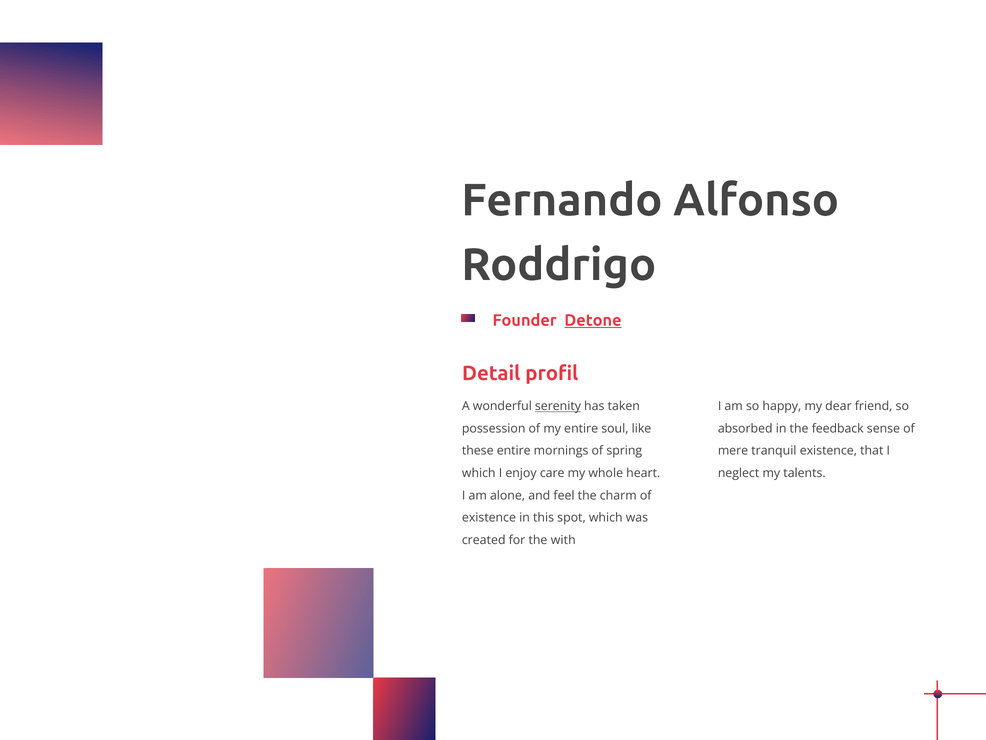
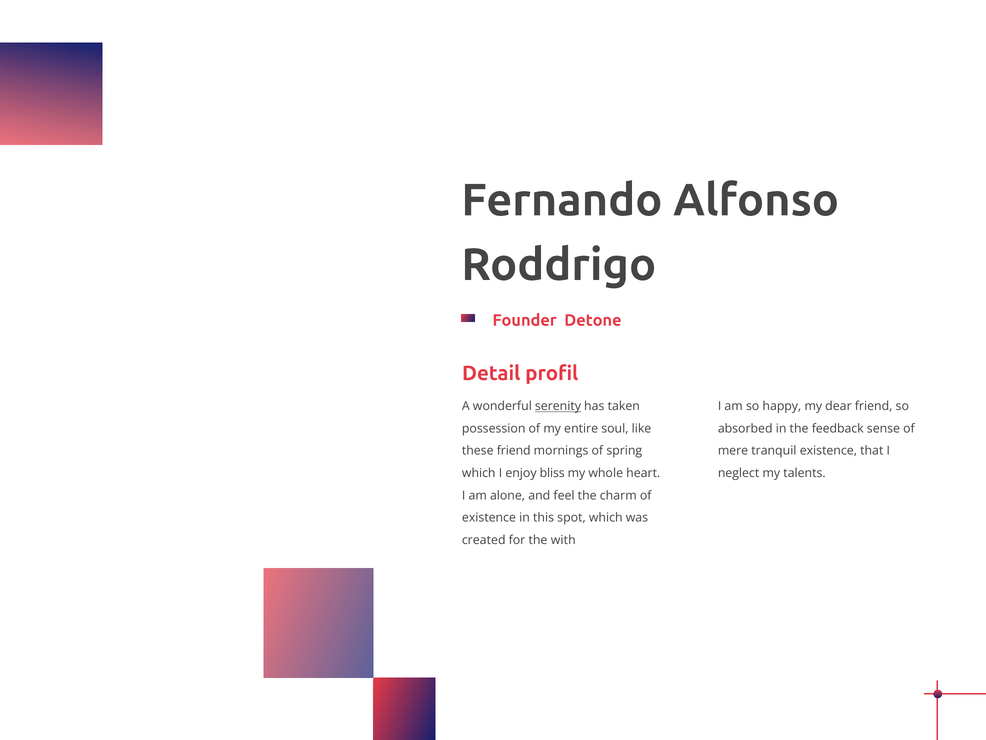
Detone underline: present -> none
these entire: entire -> friend
care: care -> bliss
